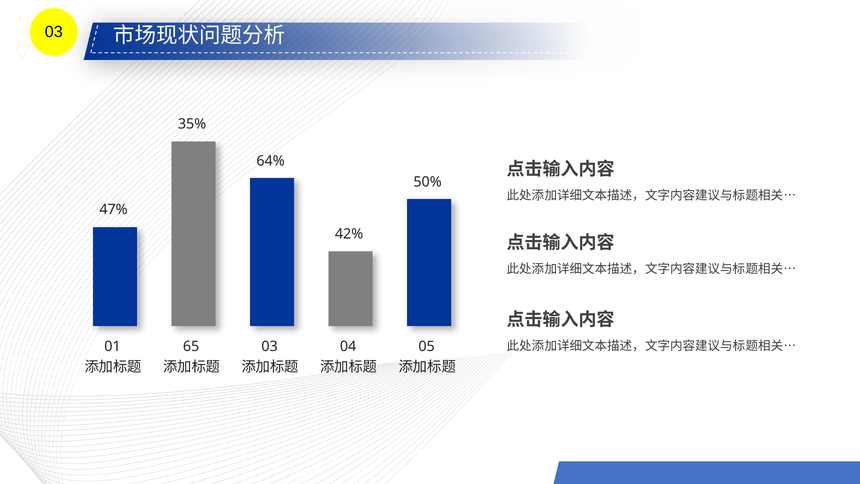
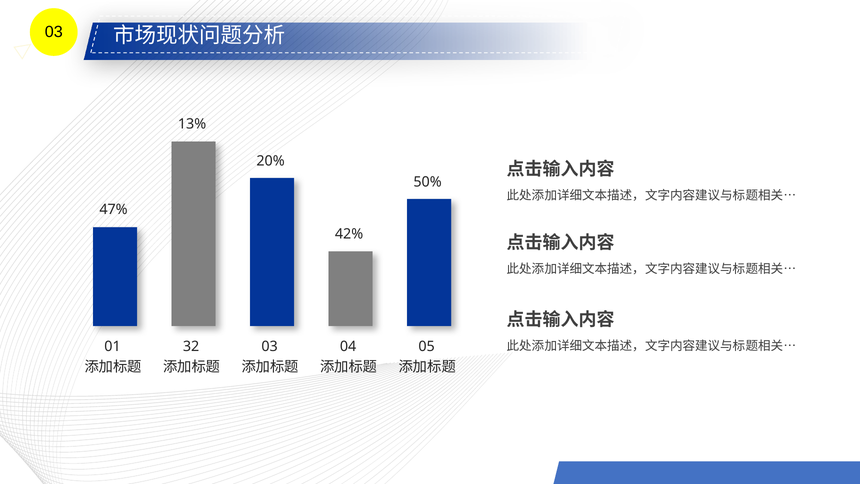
35%: 35% -> 13%
64%: 64% -> 20%
65: 65 -> 32
